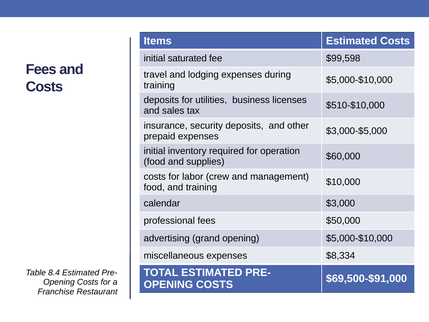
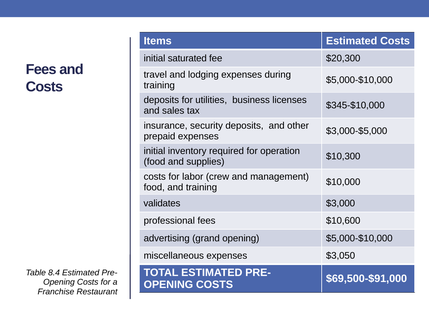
$99,598: $99,598 -> $20,300
$510-$10,000: $510-$10,000 -> $345-$10,000
$60,000: $60,000 -> $10,300
calendar: calendar -> validates
$50,000: $50,000 -> $10,600
$8,334: $8,334 -> $3,050
